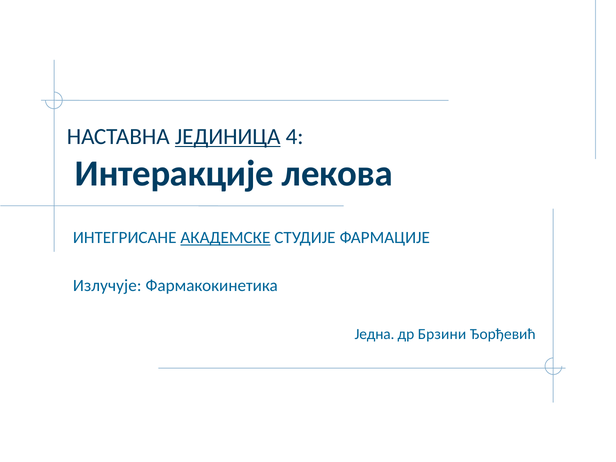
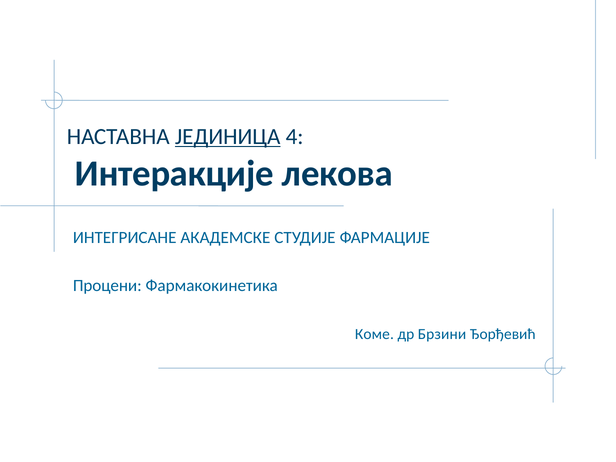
АКАДЕМСКЕ underline: present -> none
Излучује: Излучује -> Процени
Једна: Једна -> Коме
